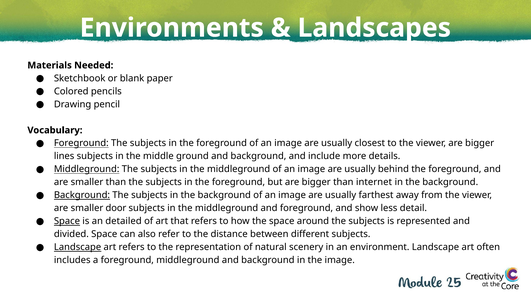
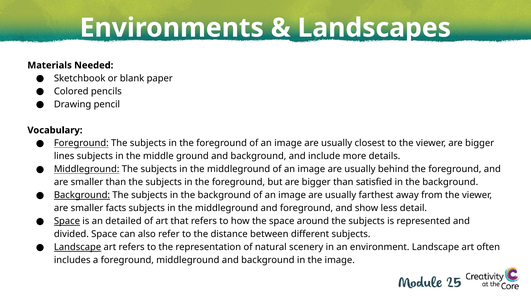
internet: internet -> satisfied
door: door -> facts
